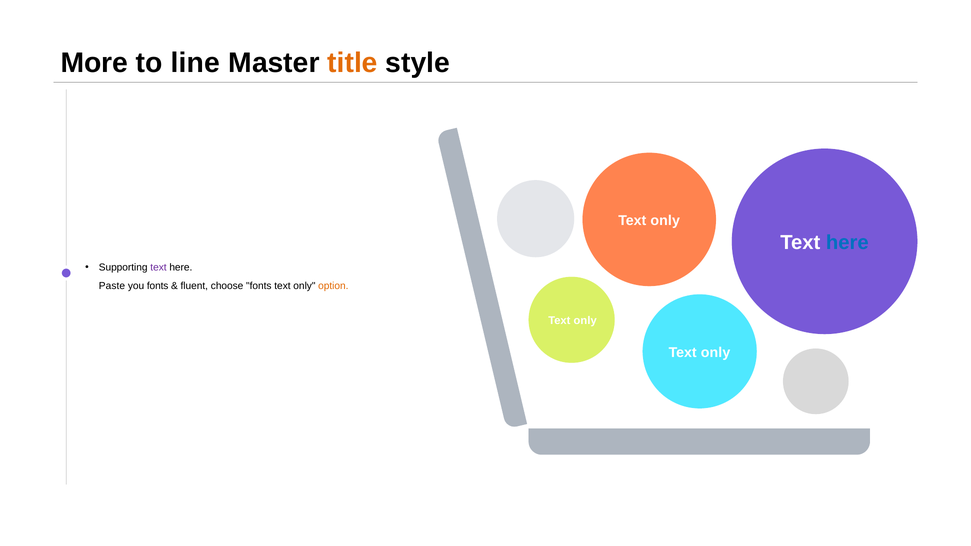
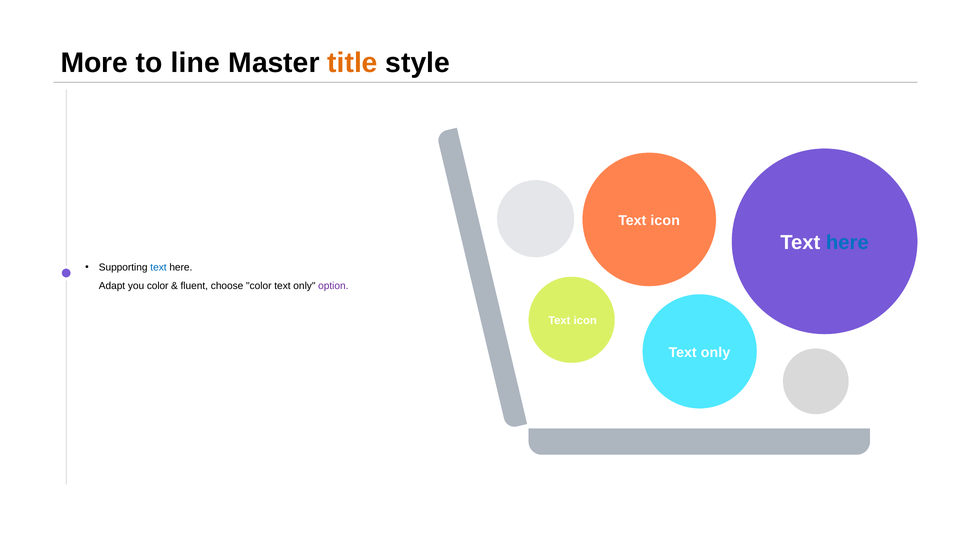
only at (665, 220): only -> icon
text at (158, 268) colour: purple -> blue
Paste: Paste -> Adapt
you fonts: fonts -> color
choose fonts: fonts -> color
option colour: orange -> purple
only at (585, 321): only -> icon
